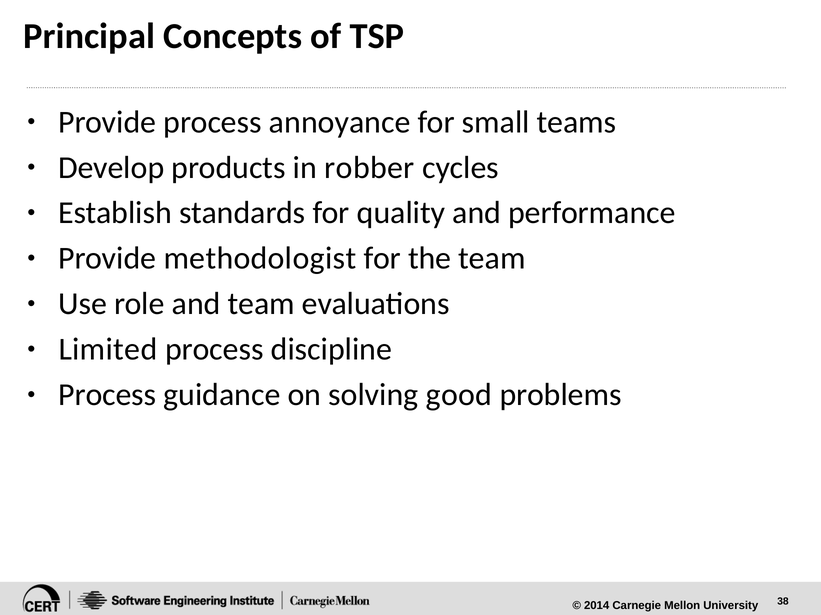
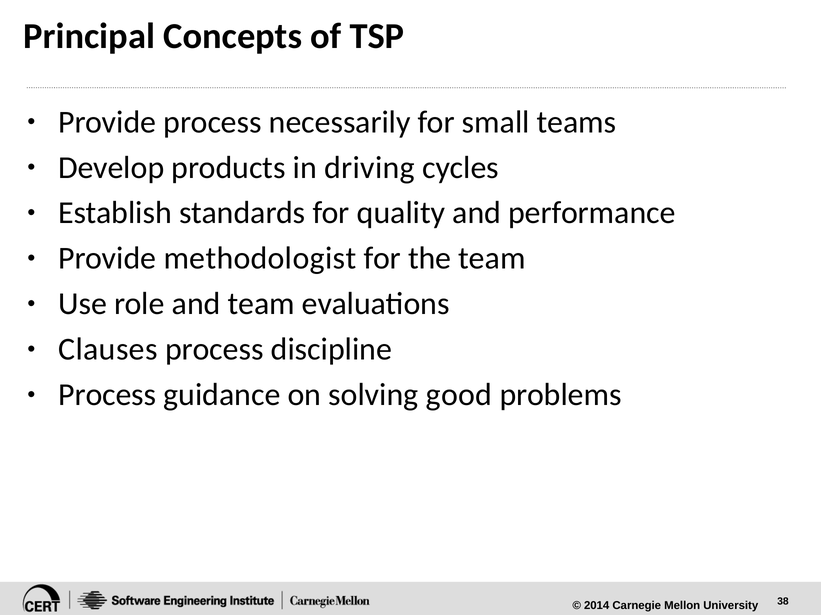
annoyance: annoyance -> necessarily
robber: robber -> driving
Limited: Limited -> Clauses
